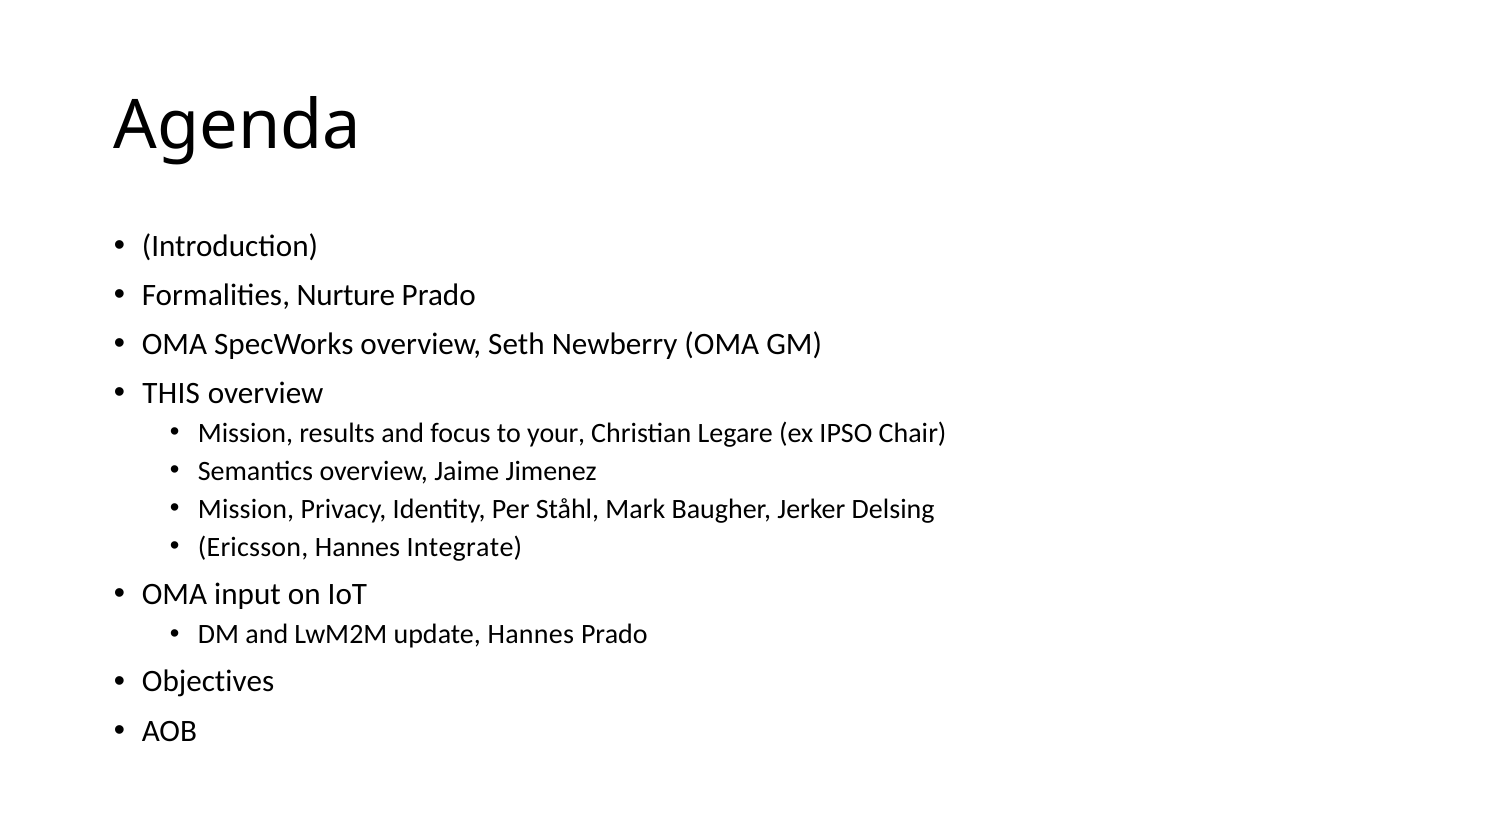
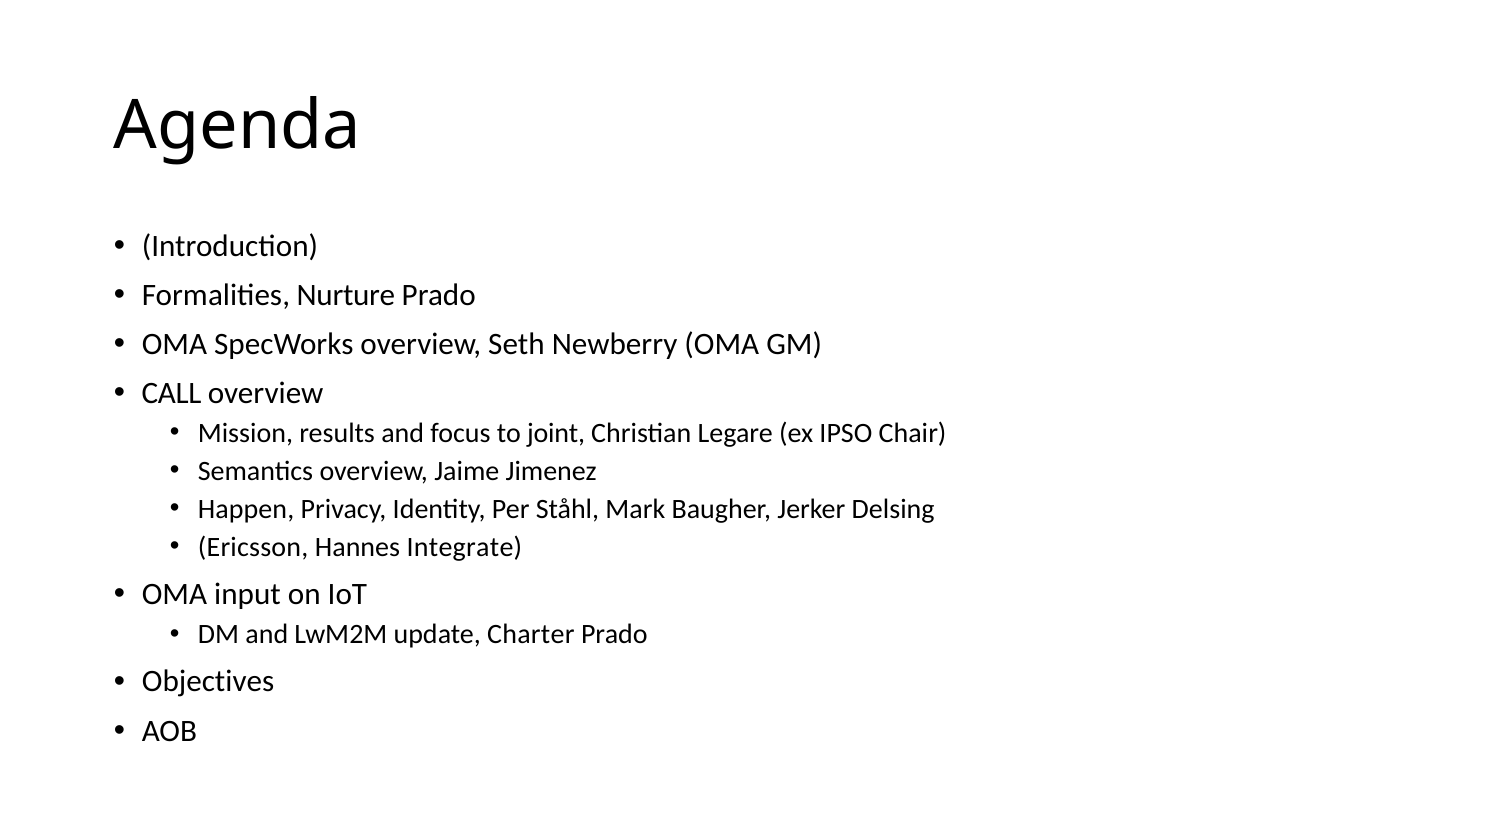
THIS: THIS -> CALL
your: your -> joint
Mission at (246, 509): Mission -> Happen
update Hannes: Hannes -> Charter
